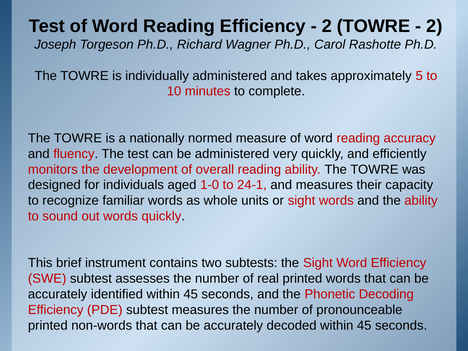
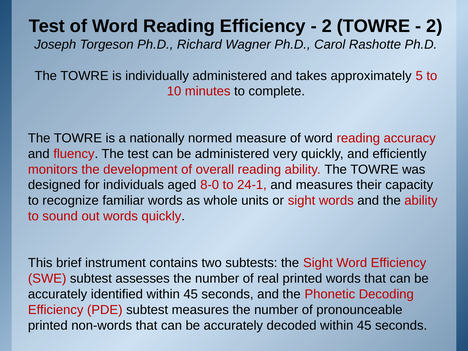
1-0: 1-0 -> 8-0
